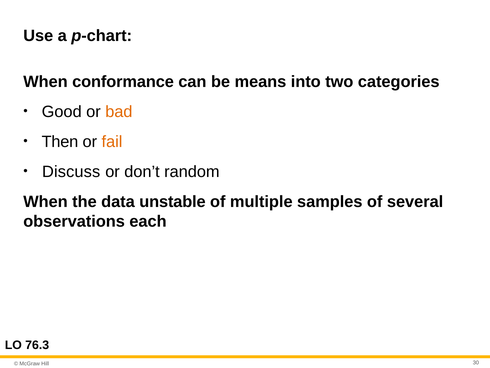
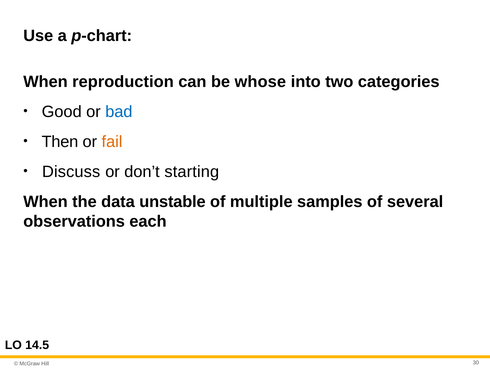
conformance: conformance -> reproduction
means: means -> whose
bad colour: orange -> blue
random: random -> starting
76.3: 76.3 -> 14.5
